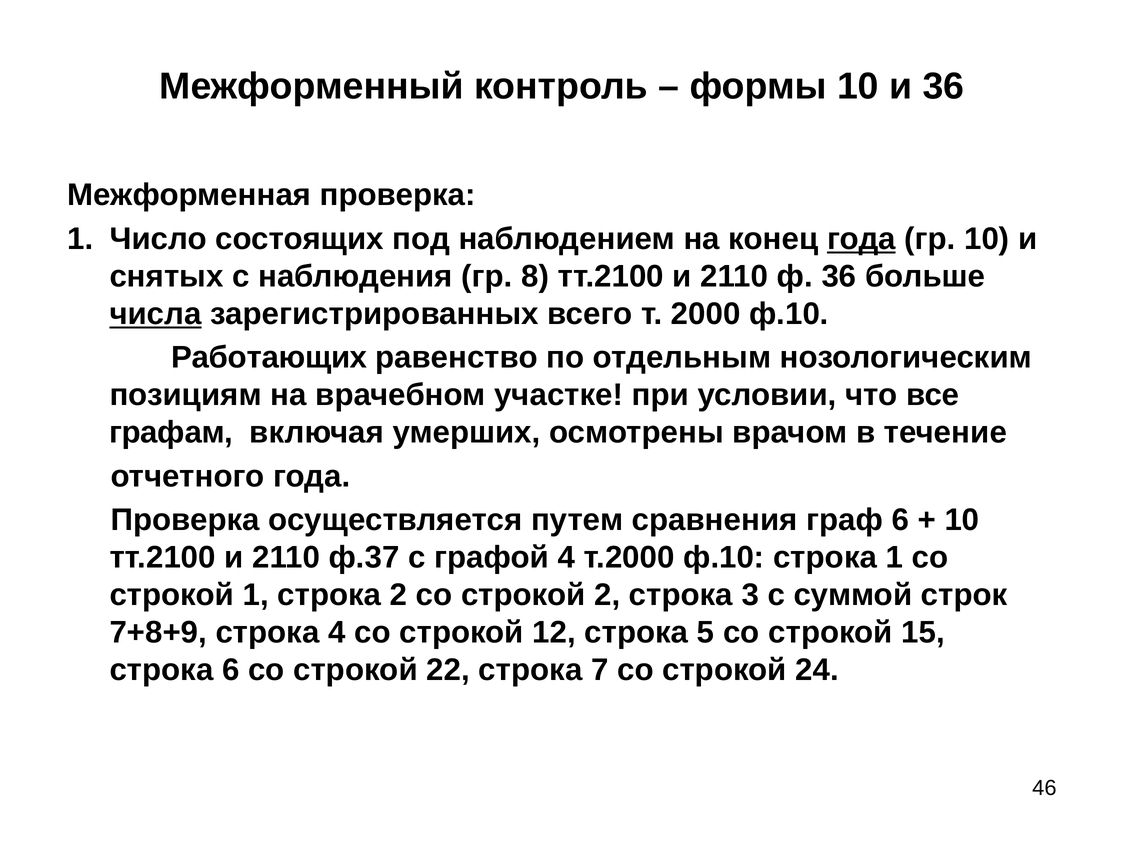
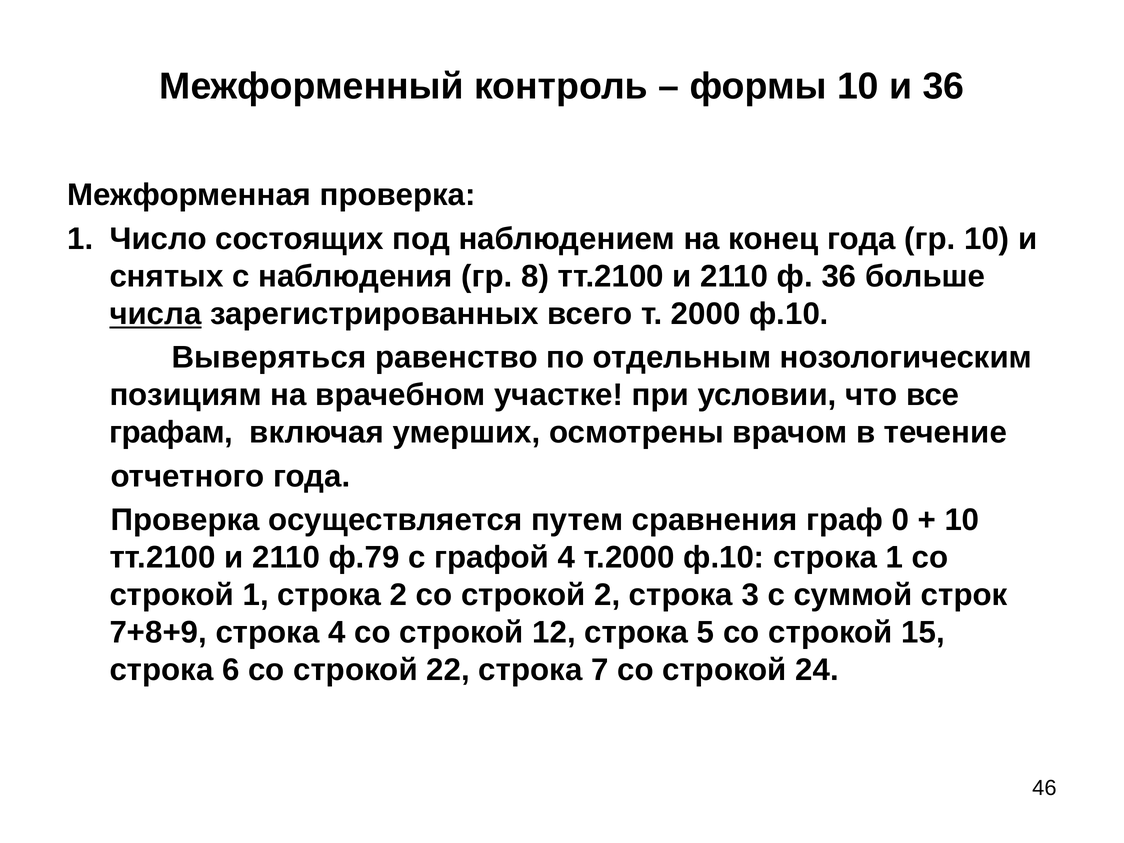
года at (861, 239) underline: present -> none
Работающих: Работающих -> Выверяться
граф 6: 6 -> 0
ф.37: ф.37 -> ф.79
